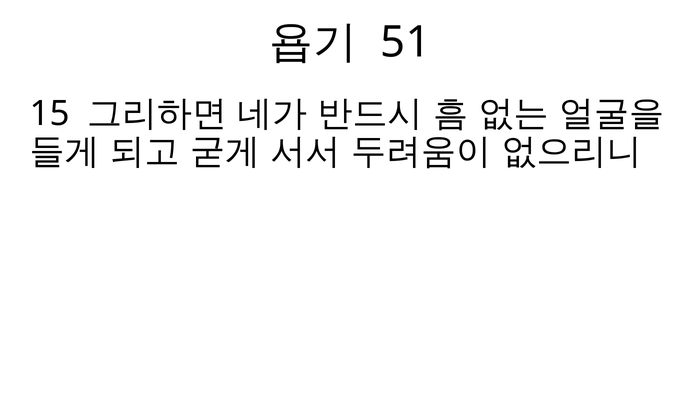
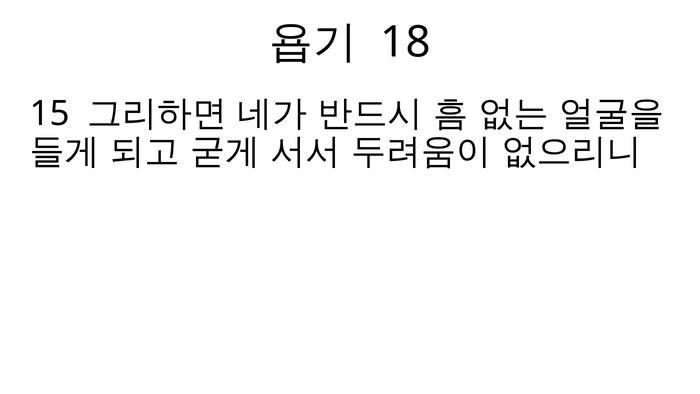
51: 51 -> 18
